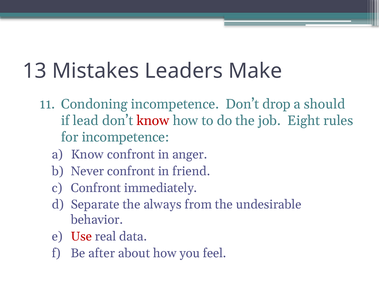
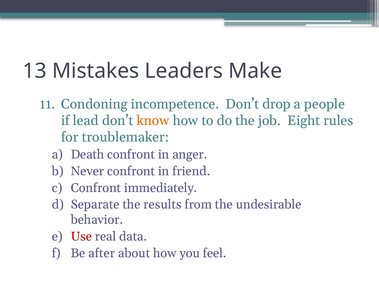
should: should -> people
know at (153, 121) colour: red -> orange
for incompetence: incompetence -> troublemaker
a Know: Know -> Death
always: always -> results
